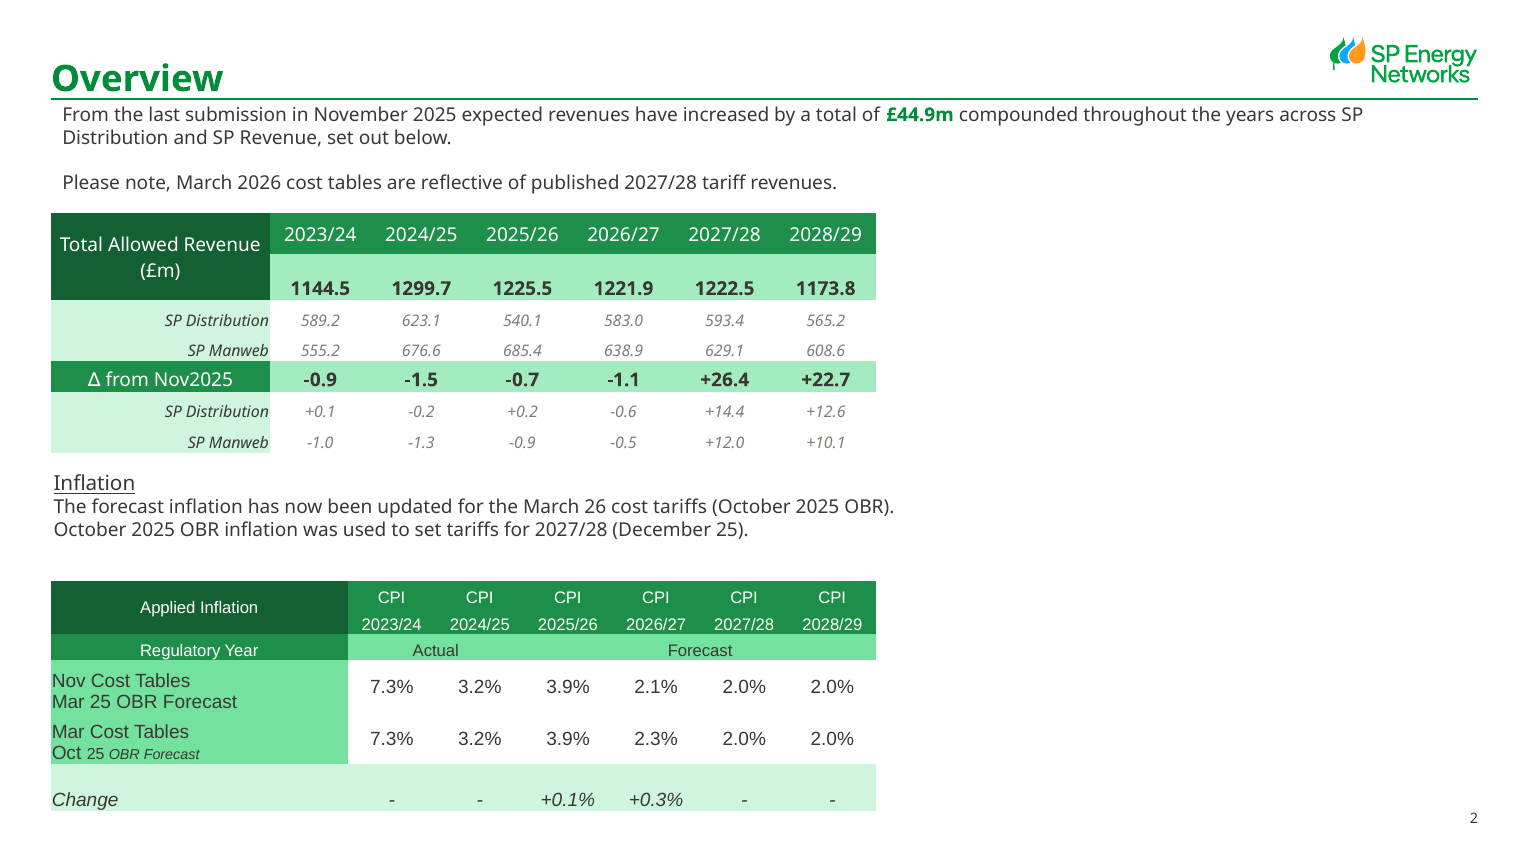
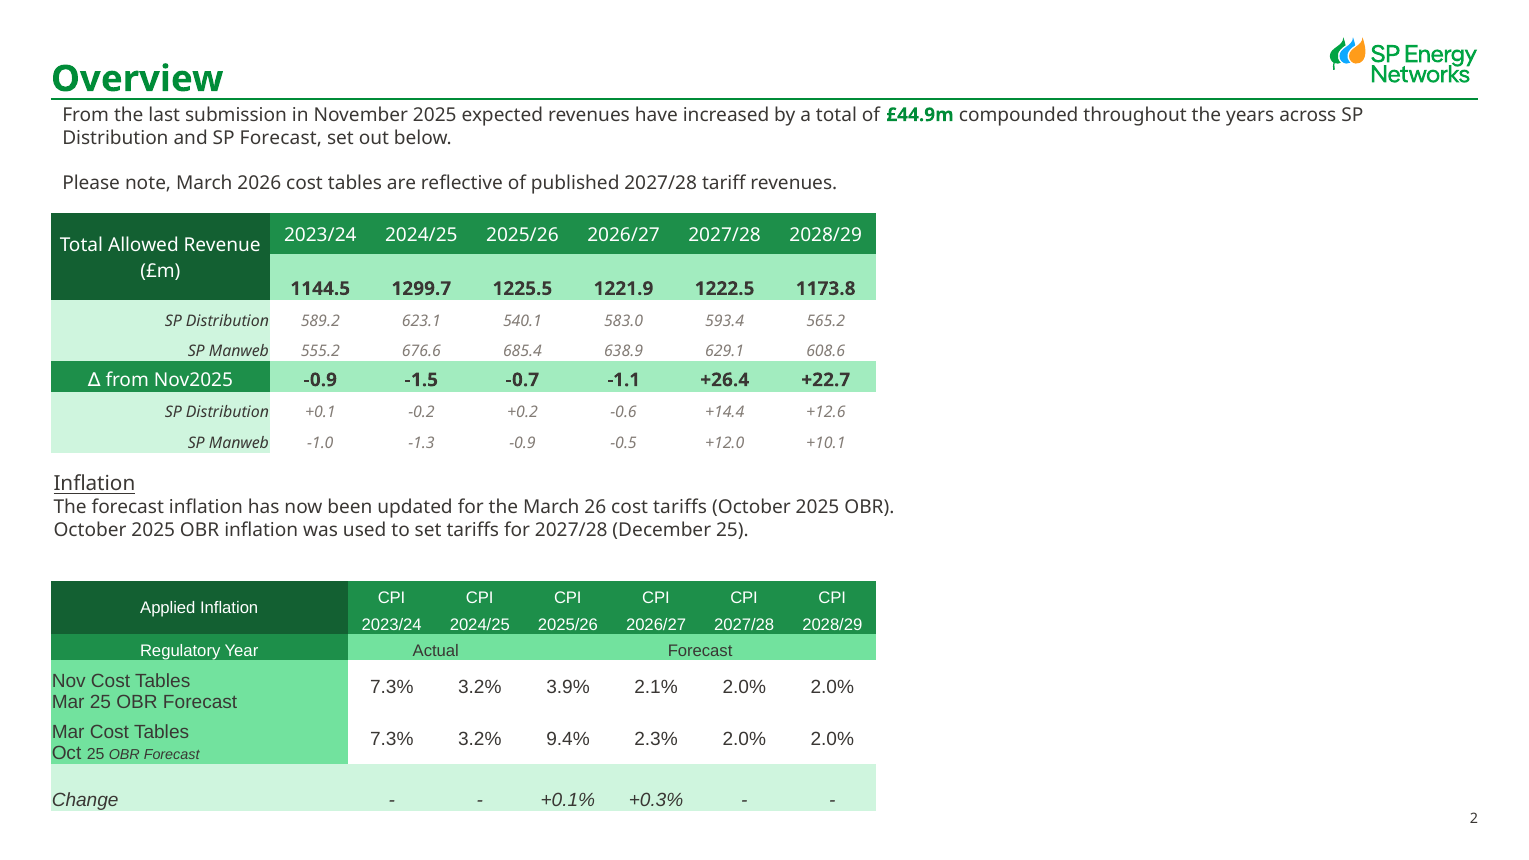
SP Revenue: Revenue -> Forecast
3.9% at (568, 739): 3.9% -> 9.4%
